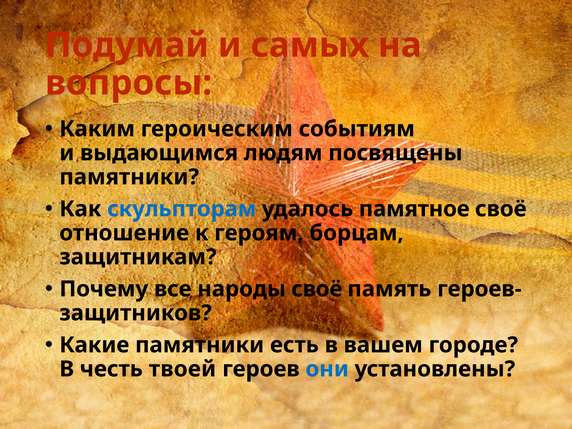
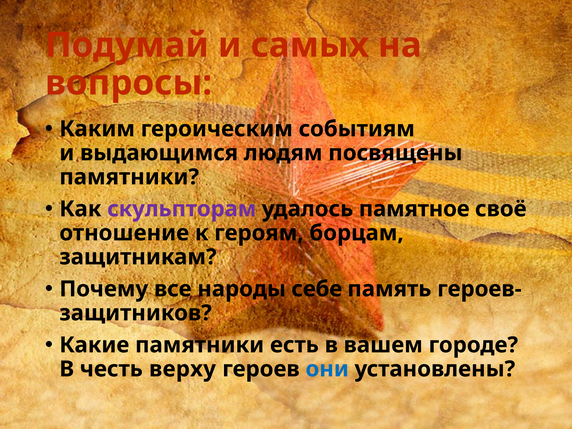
скульпторам colour: blue -> purple
народы своё: своё -> себе
твоей: твоей -> верху
